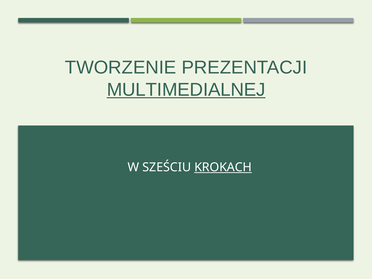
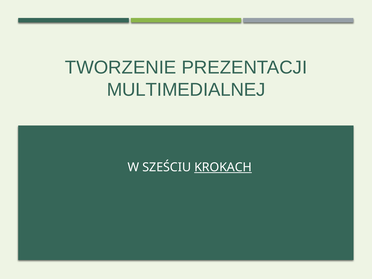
MULTIMEDIALNEJ underline: present -> none
